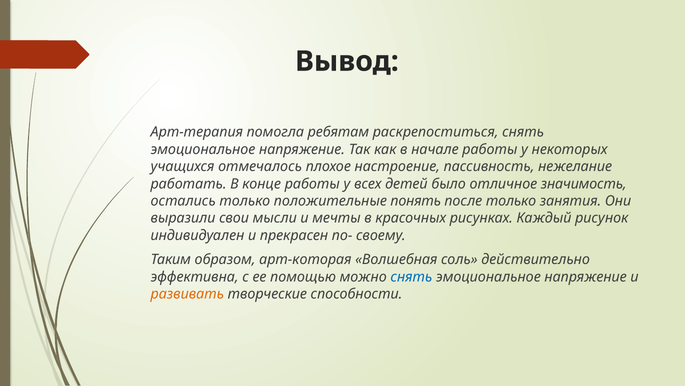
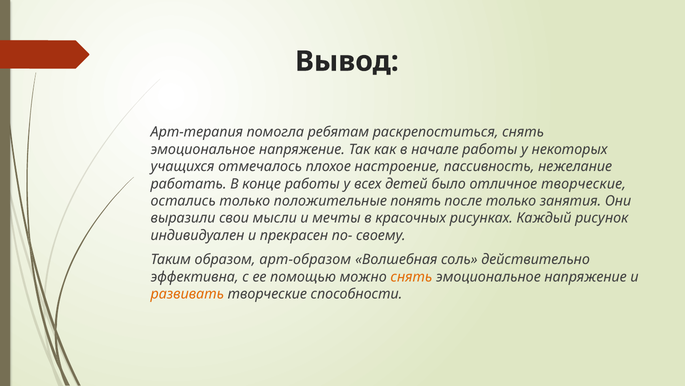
отличное значимость: значимость -> творческие
арт-которая: арт-которая -> арт-образом
снять at (411, 276) colour: blue -> orange
